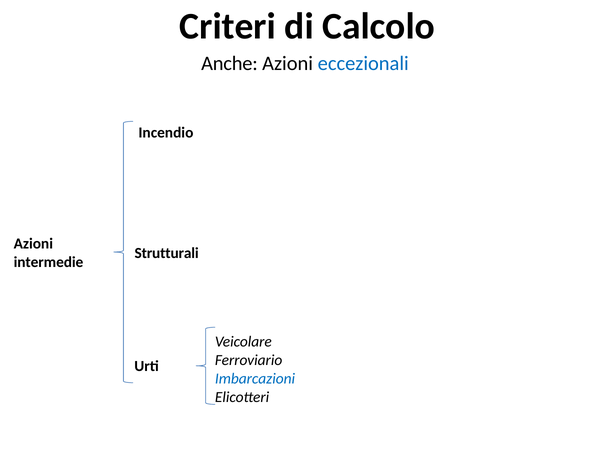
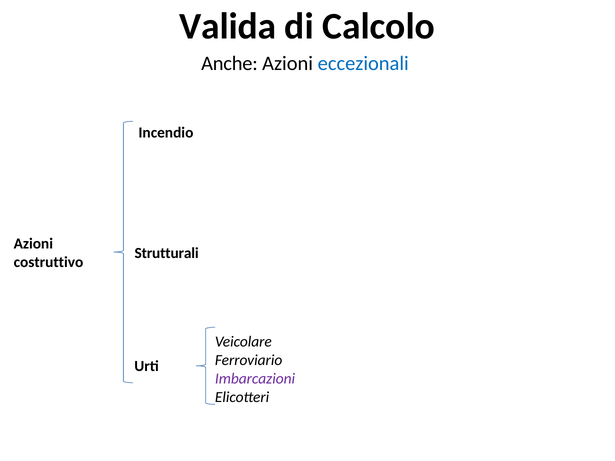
Criteri: Criteri -> Valida
intermedie: intermedie -> costruttivo
Imbarcazioni colour: blue -> purple
